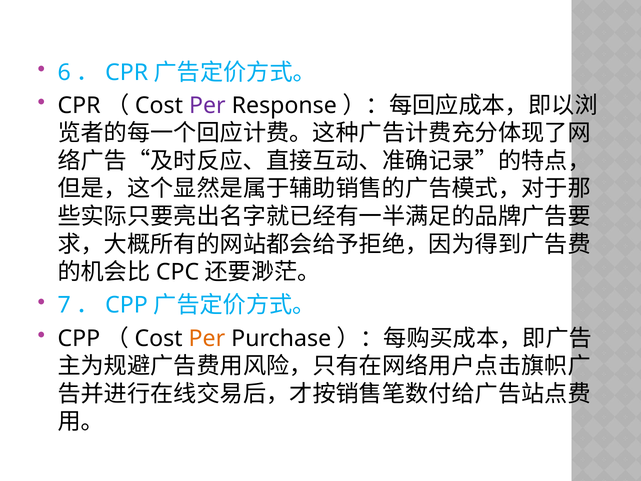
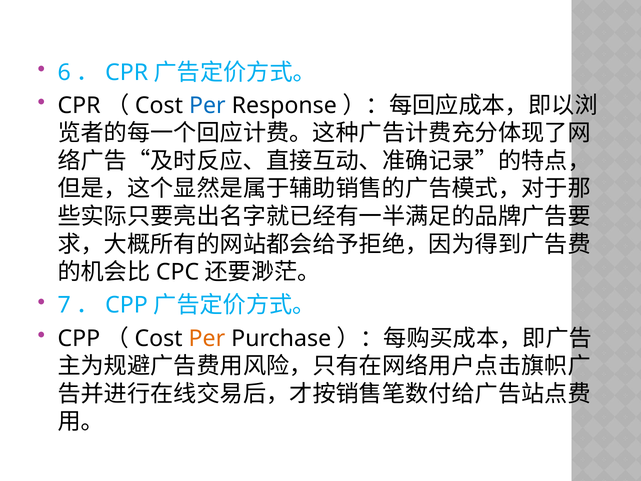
Per at (207, 105) colour: purple -> blue
